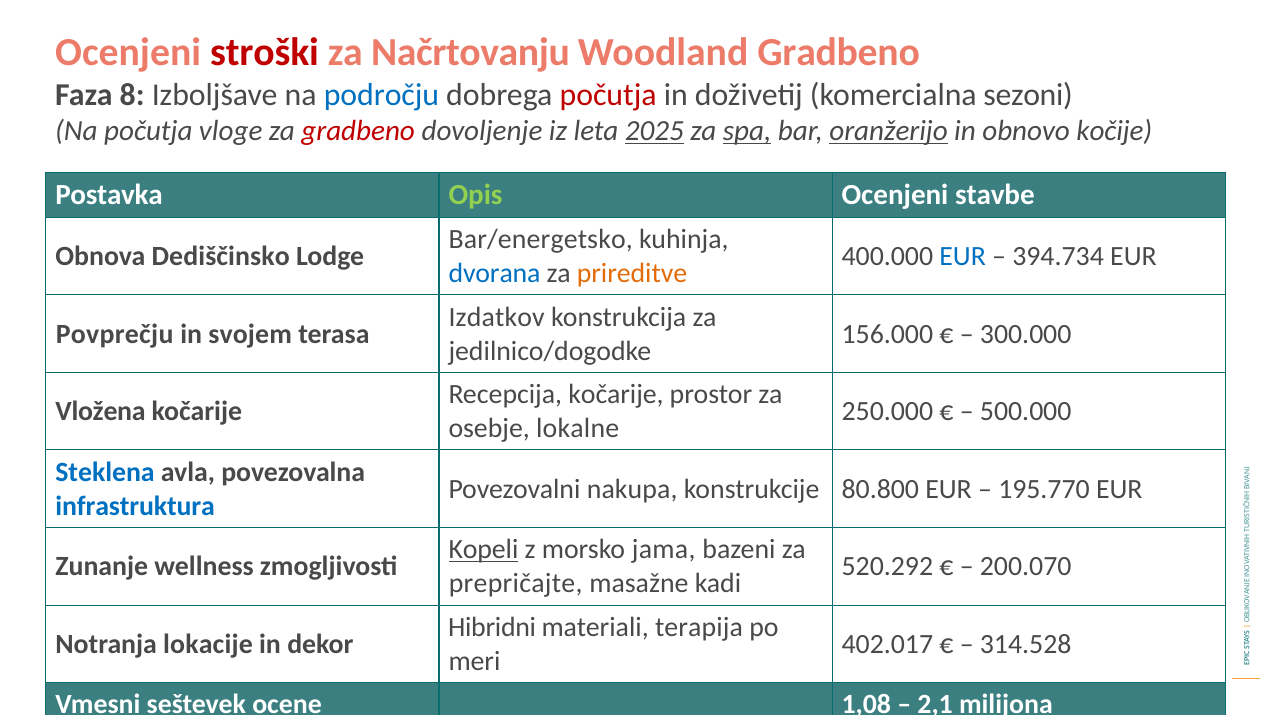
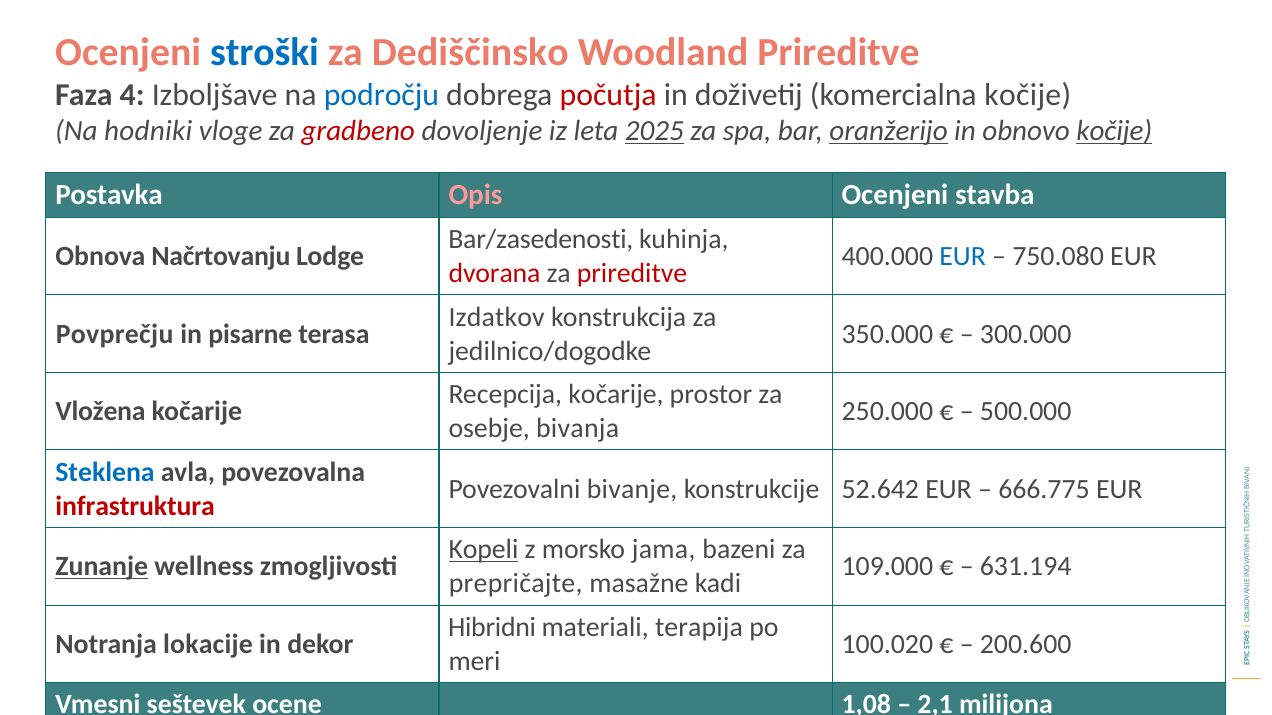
stroški colour: red -> blue
Načrtovanju: Načrtovanju -> Dediščinsko
Woodland Gradbeno: Gradbeno -> Prireditve
8: 8 -> 4
komercialna sezoni: sezoni -> kočije
Na počutja: počutja -> hodniki
spa underline: present -> none
kočije at (1114, 131) underline: none -> present
Opis colour: light green -> pink
stavbe: stavbe -> stavba
Bar/energetsko: Bar/energetsko -> Bar/zasedenosti
Dediščinsko: Dediščinsko -> Načrtovanju
394.734: 394.734 -> 750.080
dvorana colour: blue -> red
prireditve at (632, 273) colour: orange -> red
svojem: svojem -> pisarne
156.000: 156.000 -> 350.000
lokalne: lokalne -> bivanja
nakupa: nakupa -> bivanje
80.800: 80.800 -> 52.642
195.770: 195.770 -> 666.775
infrastruktura colour: blue -> red
Zunanje underline: none -> present
520.292: 520.292 -> 109.000
200.070: 200.070 -> 631.194
402.017: 402.017 -> 100.020
314.528: 314.528 -> 200.600
